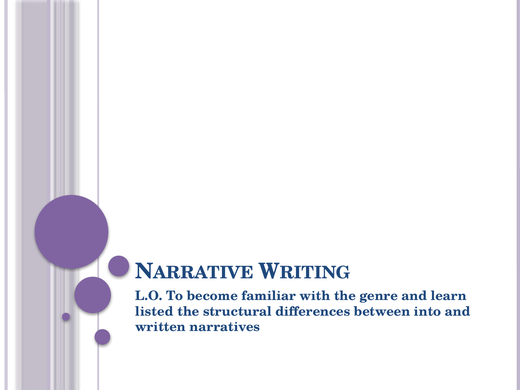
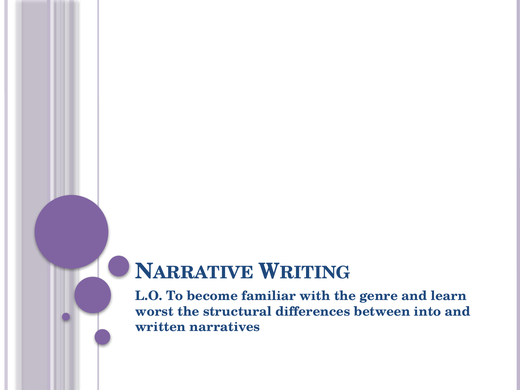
listed: listed -> worst
